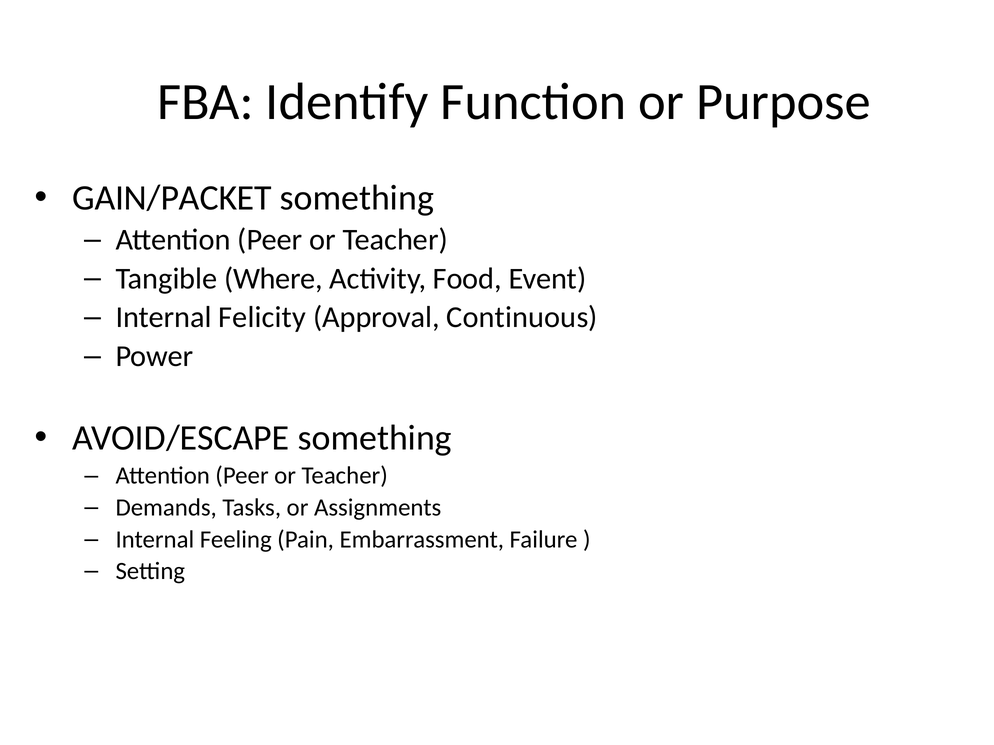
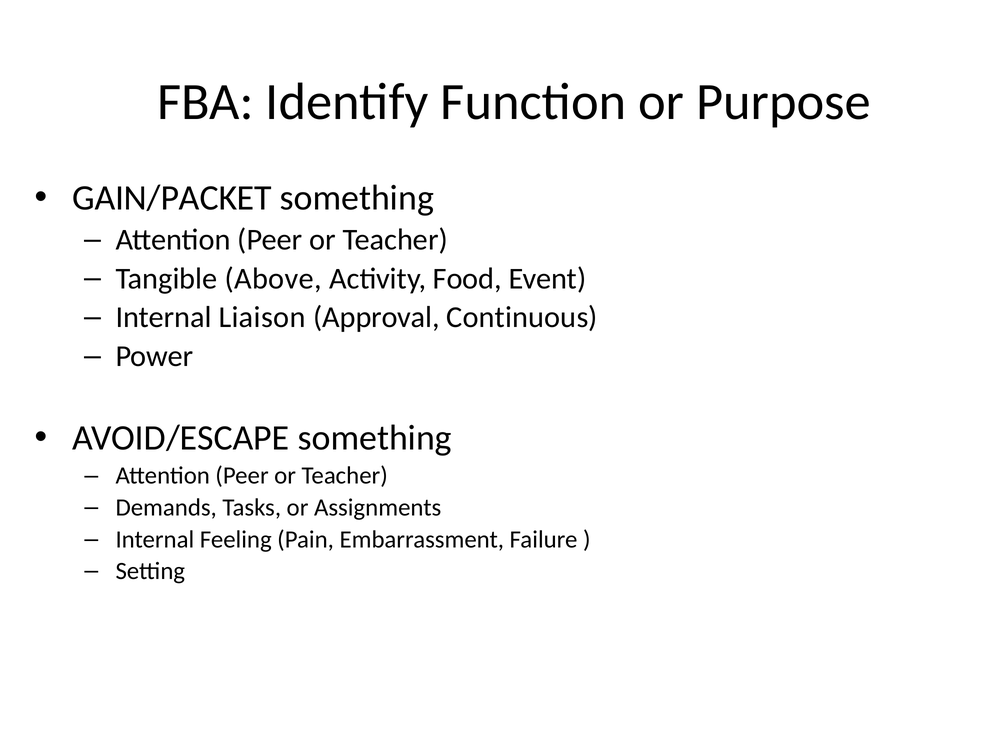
Where: Where -> Above
Felicity: Felicity -> Liaison
